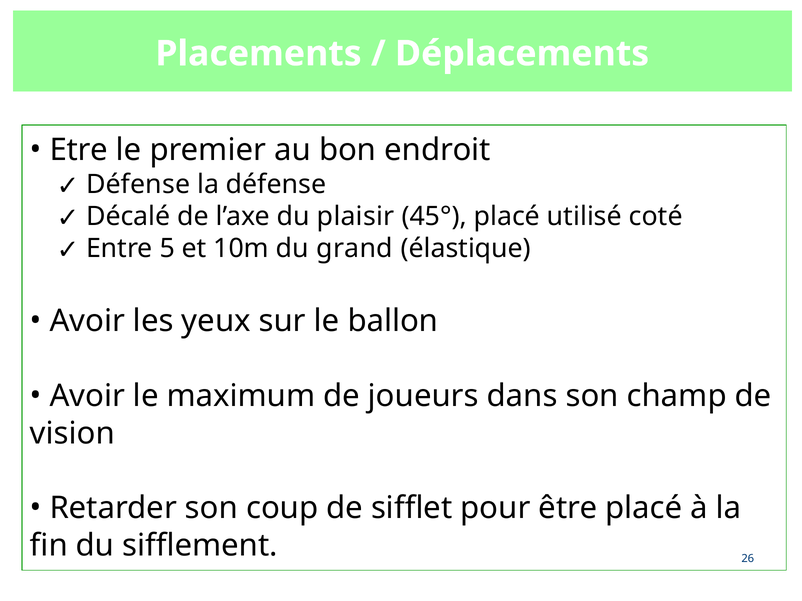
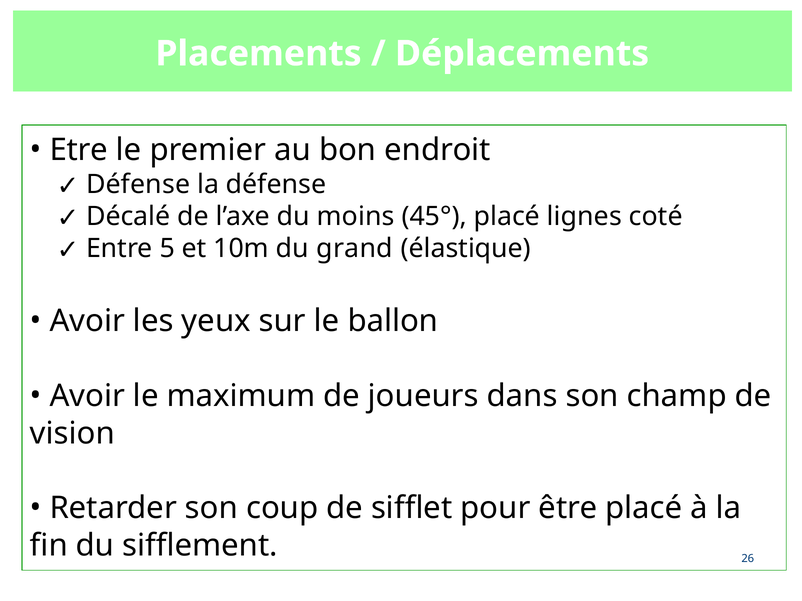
plaisir: plaisir -> moins
utilisé: utilisé -> lignes
